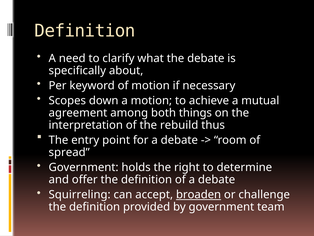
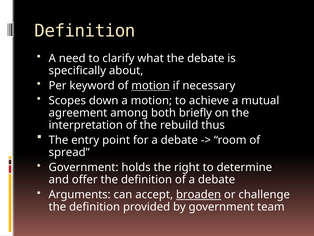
motion at (151, 85) underline: none -> present
things: things -> briefly
Squirreling: Squirreling -> Arguments
